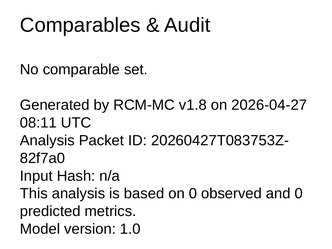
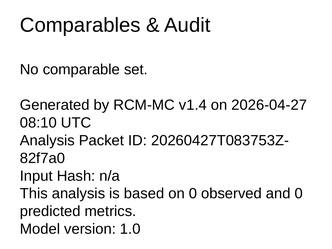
v1.8: v1.8 -> v1.4
08:11: 08:11 -> 08:10
